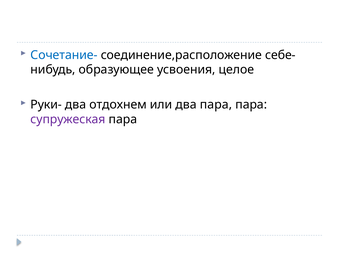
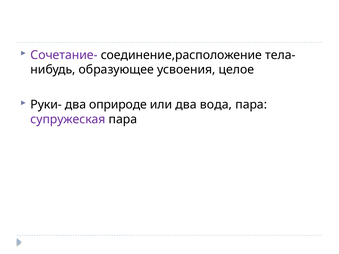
Сочетание- colour: blue -> purple
себе-: себе- -> тела-
отдохнем: отдохнем -> оприроде
два пара: пара -> вода
